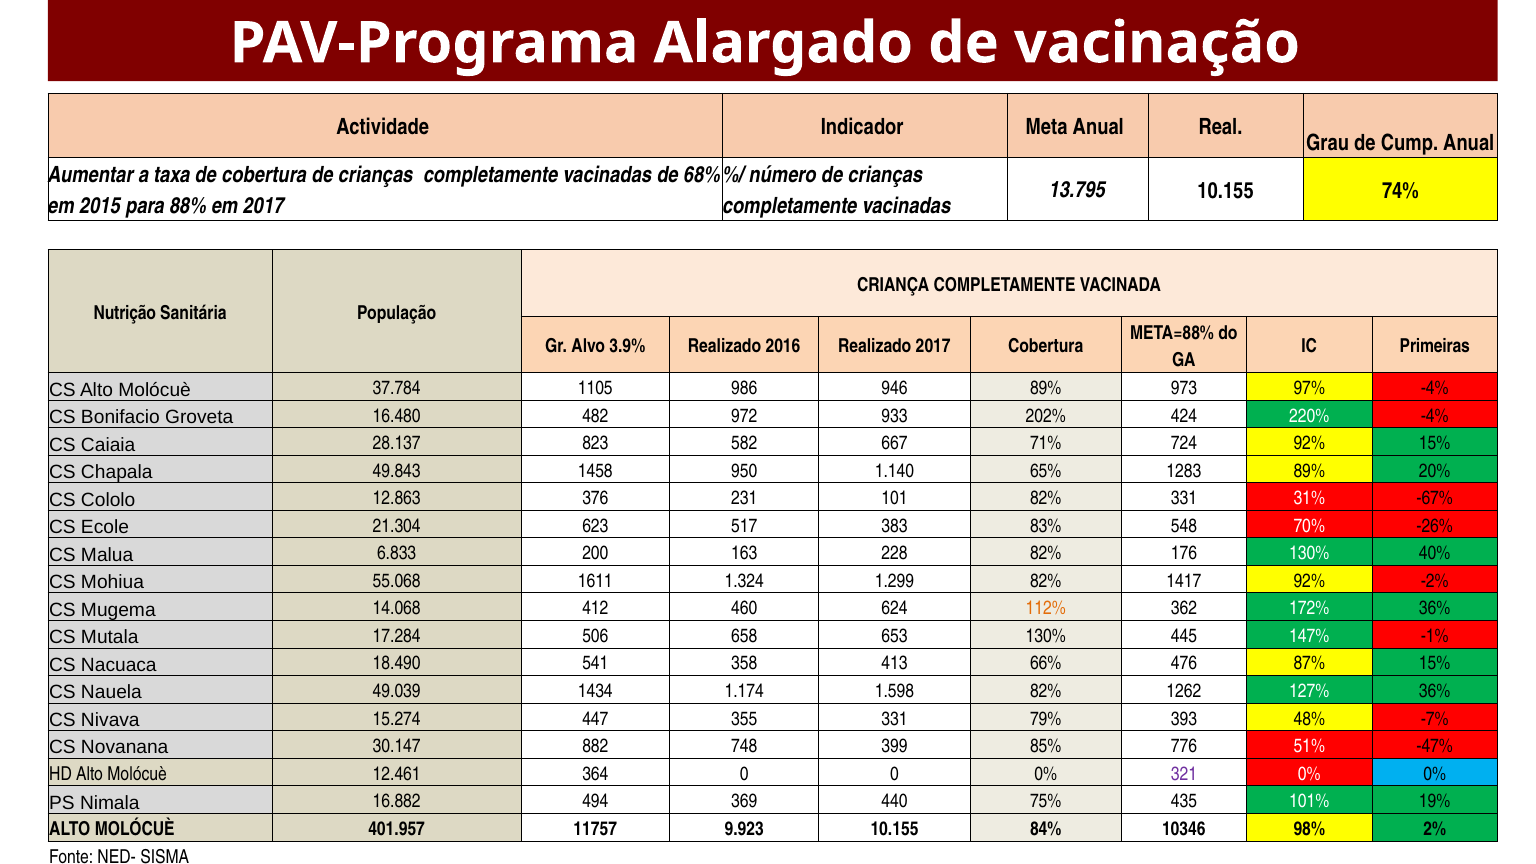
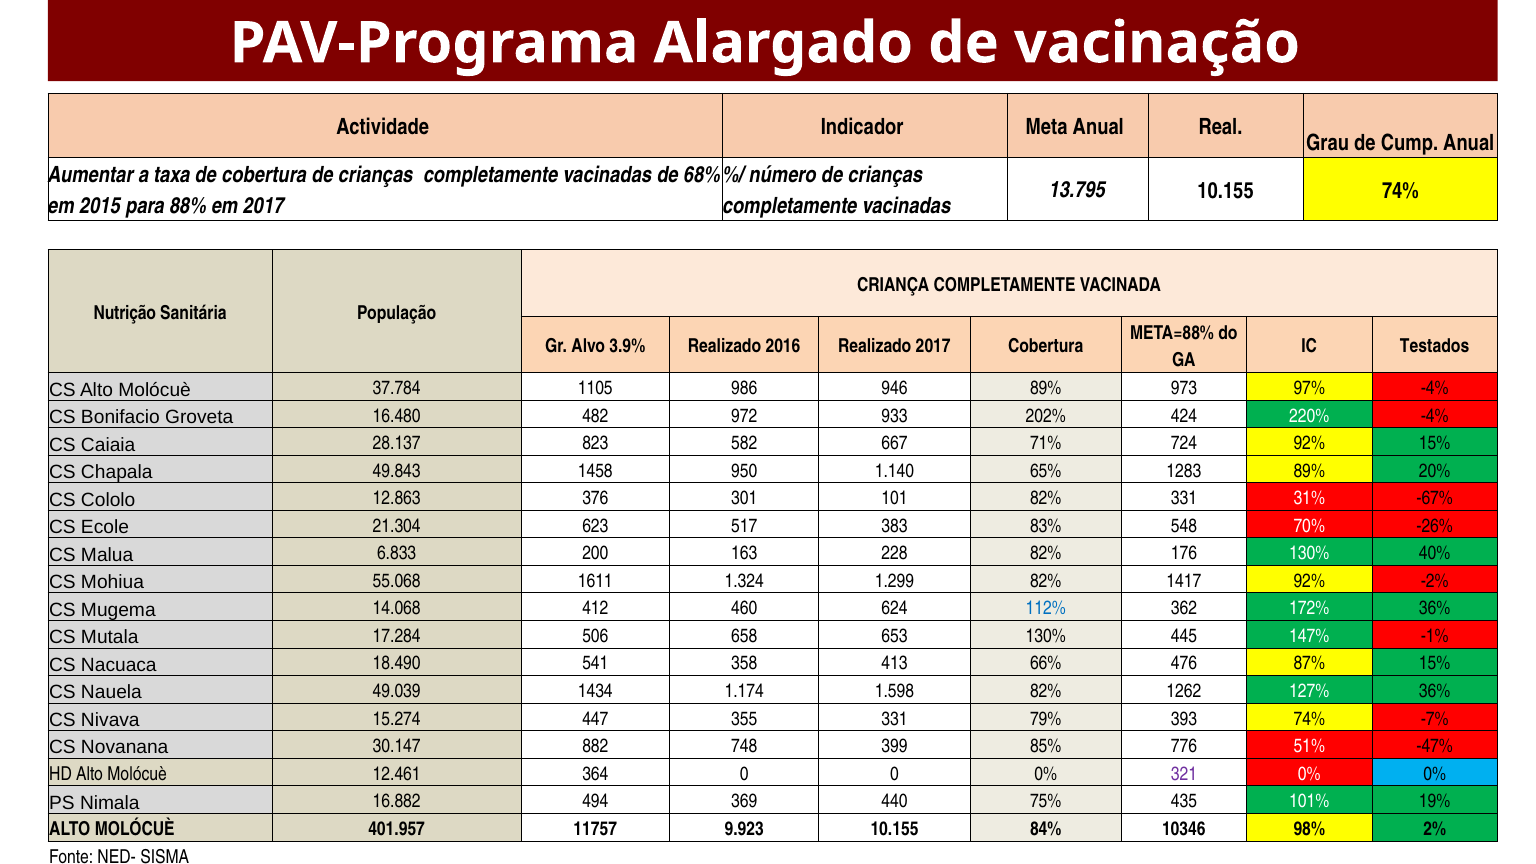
Primeiras: Primeiras -> Testados
231: 231 -> 301
112% colour: orange -> blue
393 48%: 48% -> 74%
